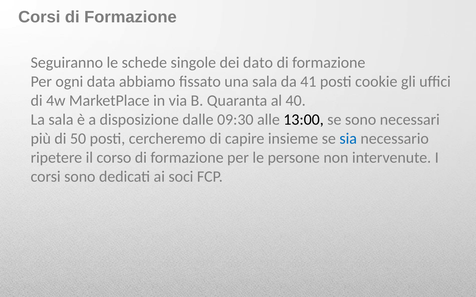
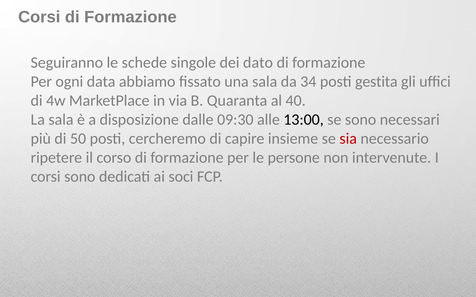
41: 41 -> 34
cookie: cookie -> gestita
sia colour: blue -> red
